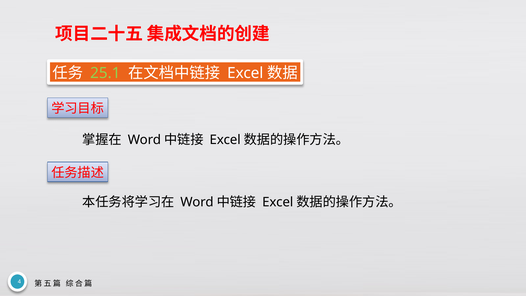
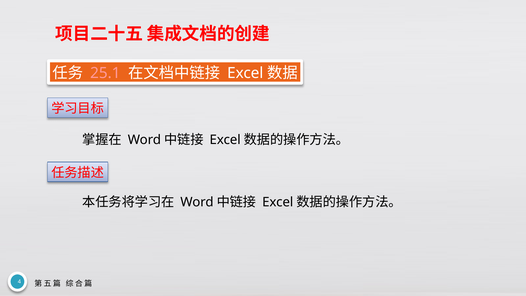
25.1 colour: light green -> pink
